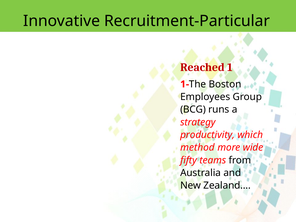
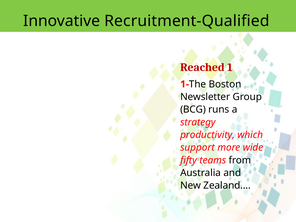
Recruitment-Particular: Recruitment-Particular -> Recruitment-Qualified
Employees: Employees -> Newsletter
method: method -> support
